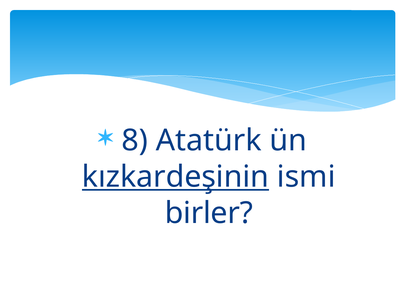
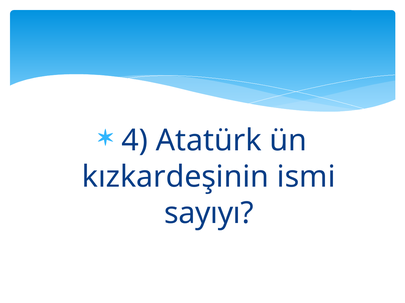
8: 8 -> 4
kızkardeşinin underline: present -> none
birler: birler -> sayıyı
